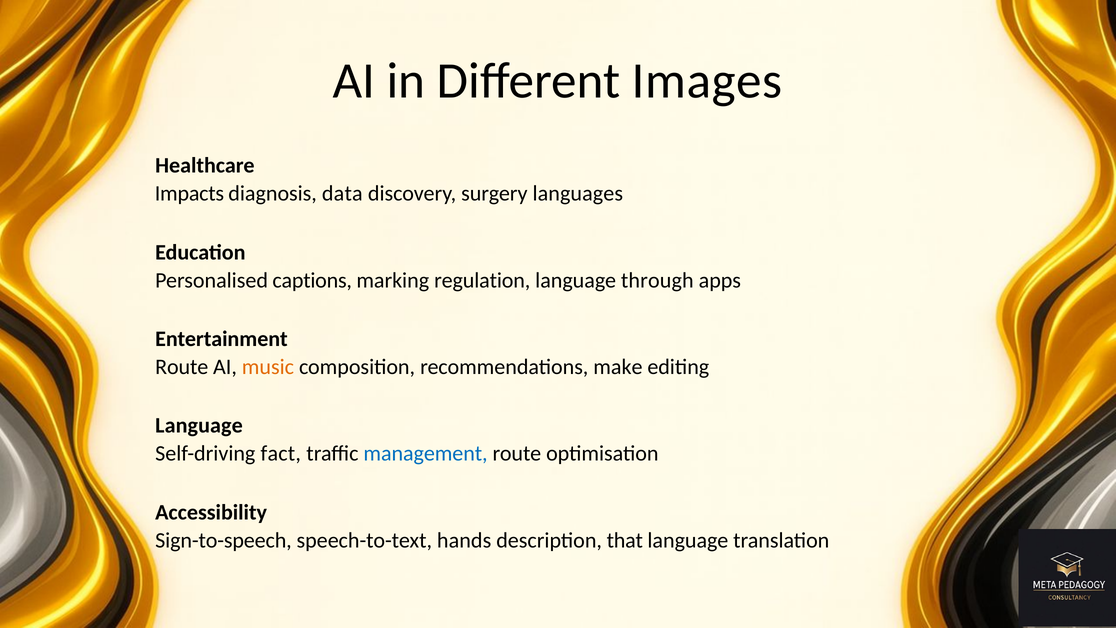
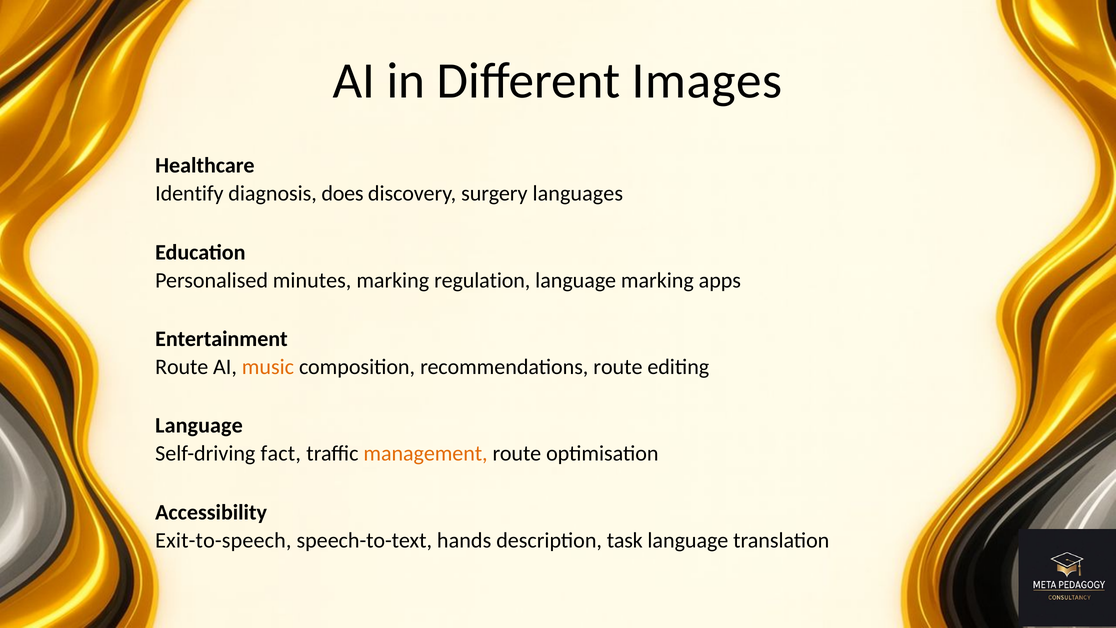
Impacts: Impacts -> Identify
data: data -> does
captions: captions -> minutes
language through: through -> marking
recommendations make: make -> route
management colour: blue -> orange
Sign-to-speech: Sign-to-speech -> Exit-to-speech
that: that -> task
